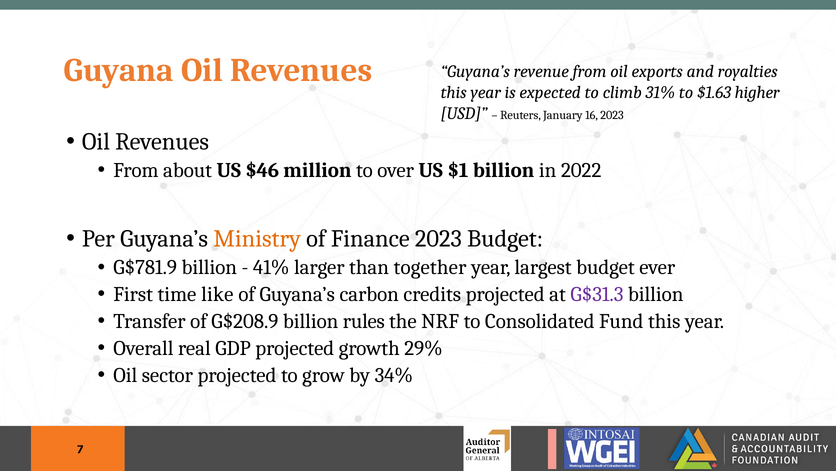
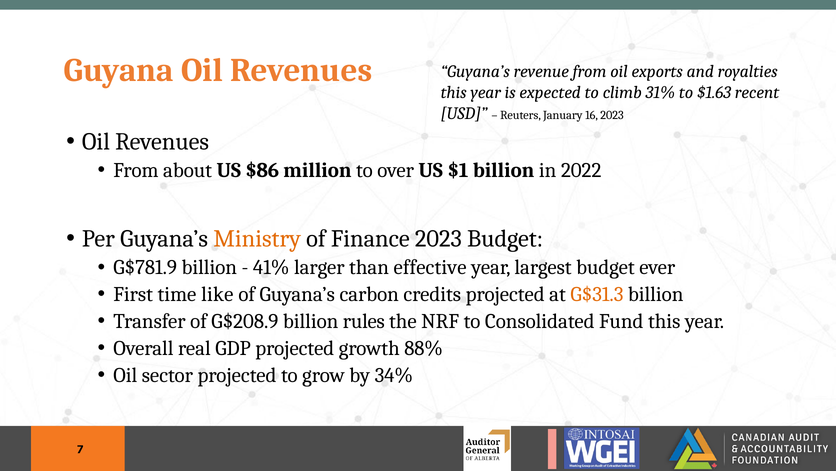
higher: higher -> recent
$46: $46 -> $86
together: together -> effective
G$31.3 colour: purple -> orange
29%: 29% -> 88%
